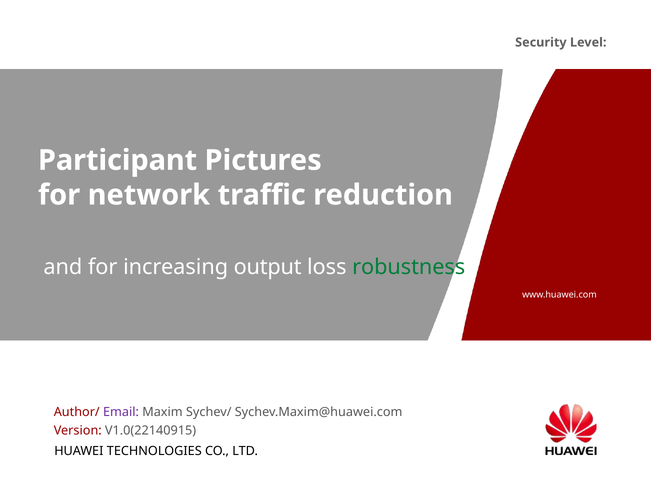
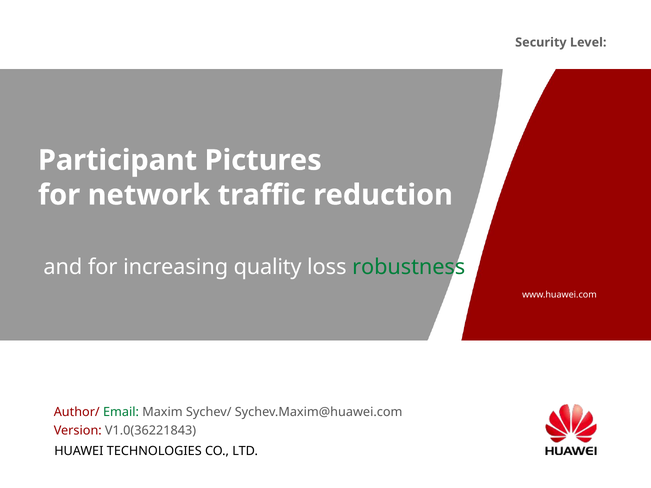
output: output -> quality
Email colour: purple -> green
V1.0(22140915: V1.0(22140915 -> V1.0(36221843
